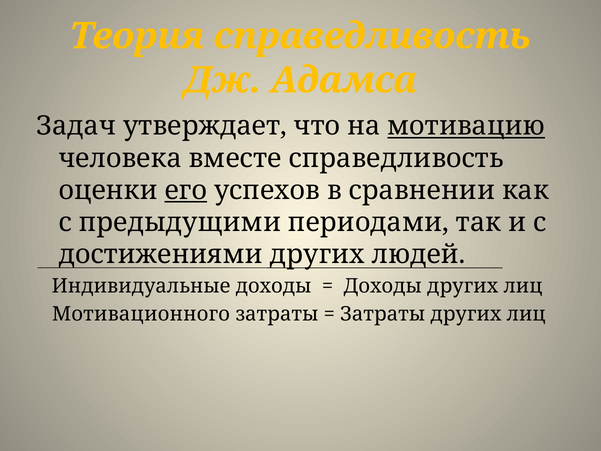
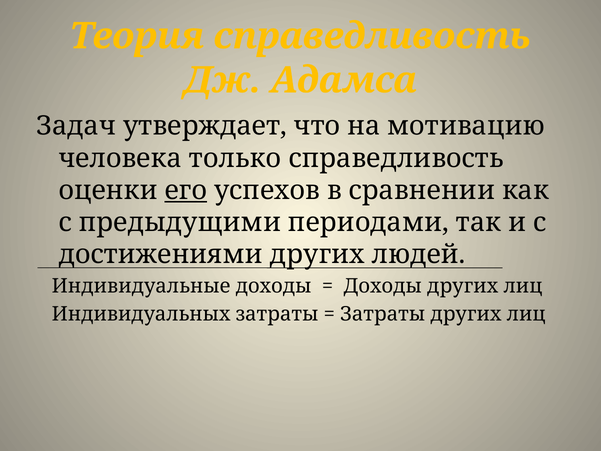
мотивацию underline: present -> none
вместе: вместе -> только
Мотивационного: Мотивационного -> Индивидуальных
